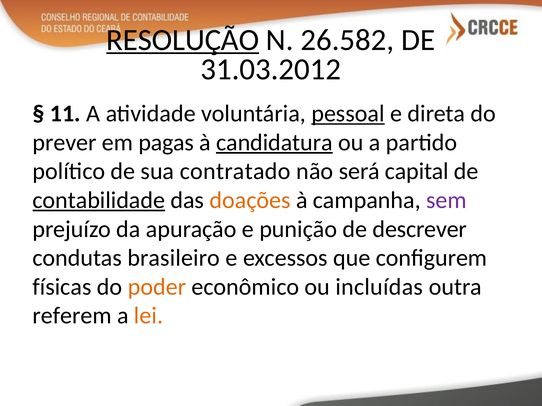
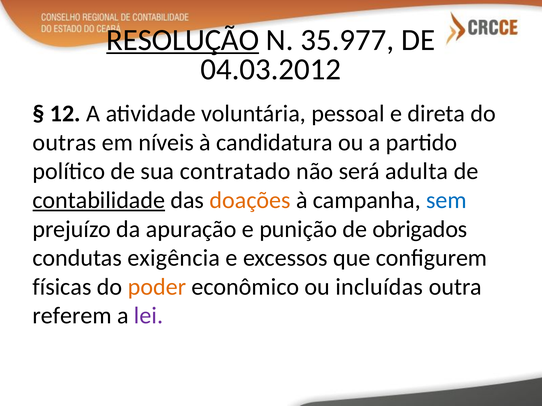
26.582: 26.582 -> 35.977
31.03.2012: 31.03.2012 -> 04.03.2012
11: 11 -> 12
pessoal underline: present -> none
prever: prever -> outras
pagas: pagas -> níveis
candidatura underline: present -> none
capital: capital -> adulta
sem colour: purple -> blue
descrever: descrever -> obrigados
brasileiro: brasileiro -> exigência
lei colour: orange -> purple
